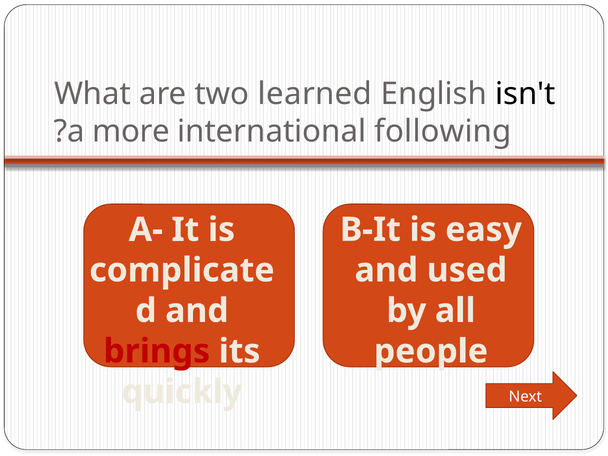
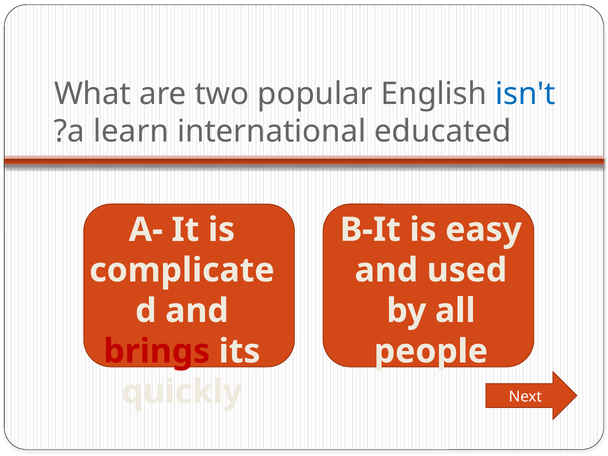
learned: learned -> popular
isn't colour: black -> blue
more: more -> learn
following: following -> educated
